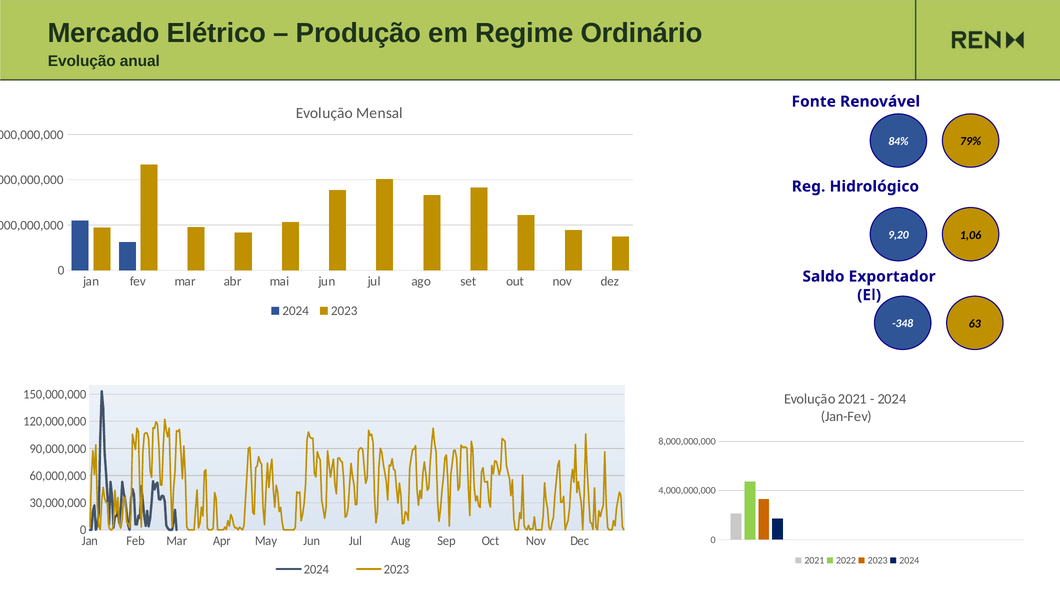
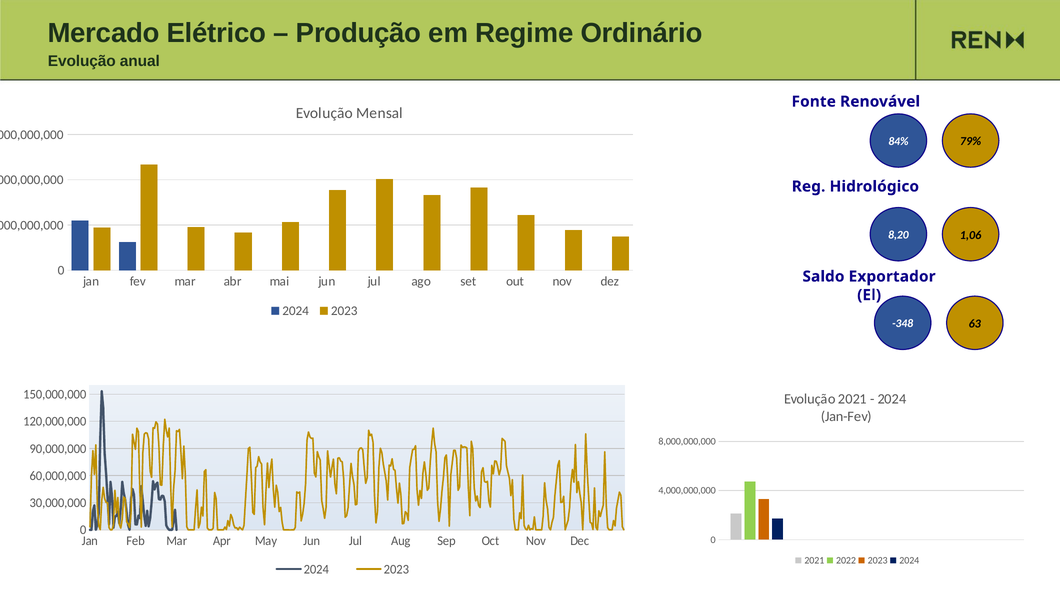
9,20: 9,20 -> 8,20
